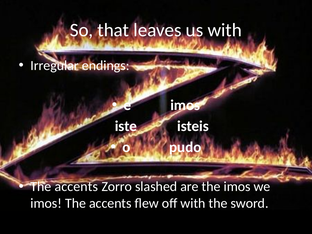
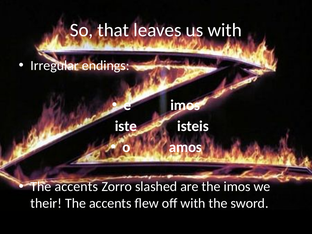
pudo: pudo -> amos
imos at (46, 203): imos -> their
